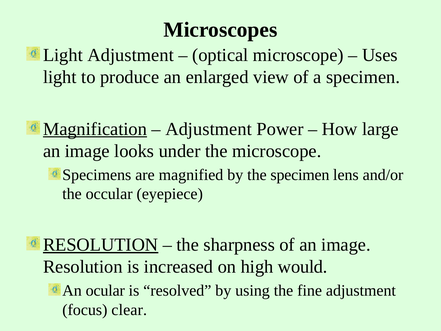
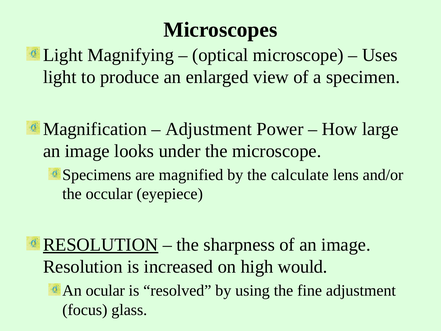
Light Adjustment: Adjustment -> Magnifying
Magnification underline: present -> none
the specimen: specimen -> calculate
clear: clear -> glass
